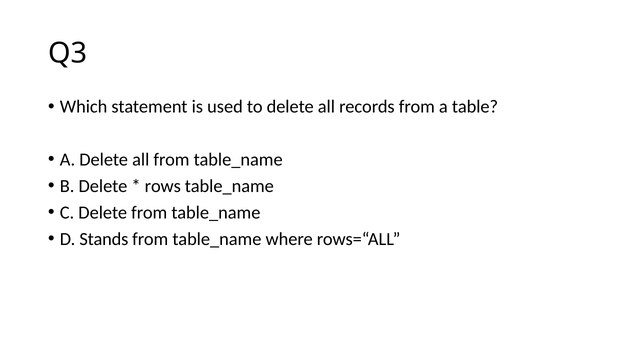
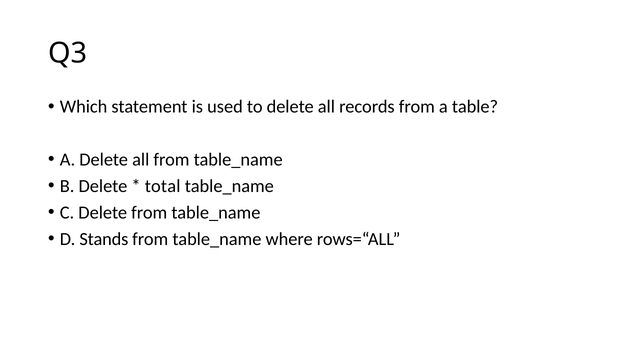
rows: rows -> total
